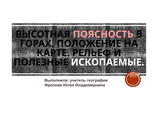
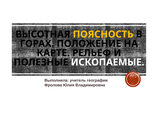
ПОЯСНОСТЬ colour: pink -> yellow
